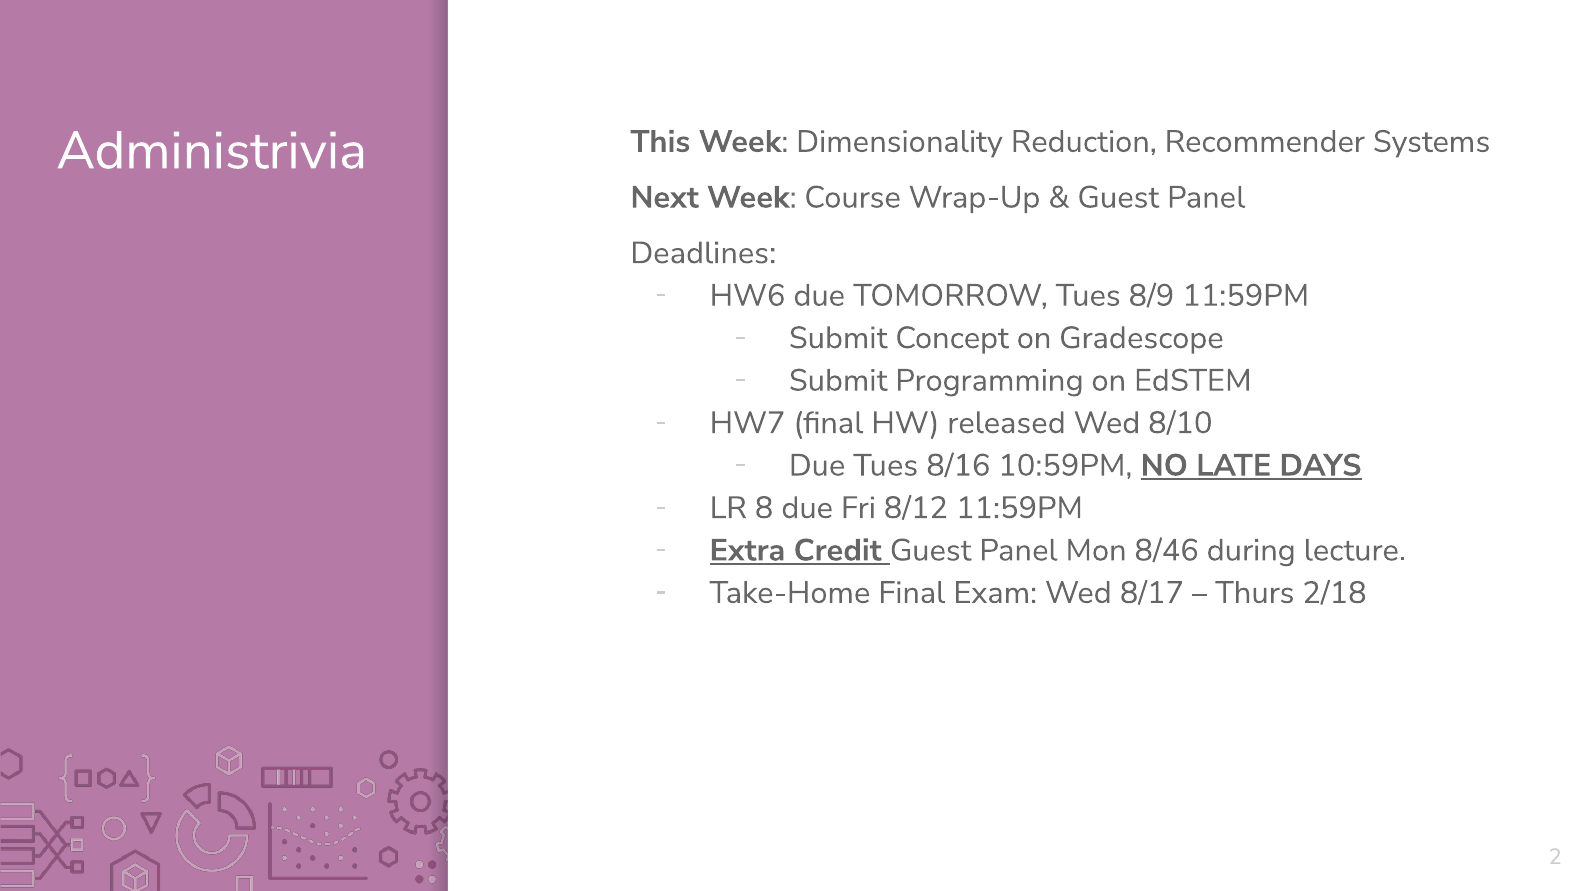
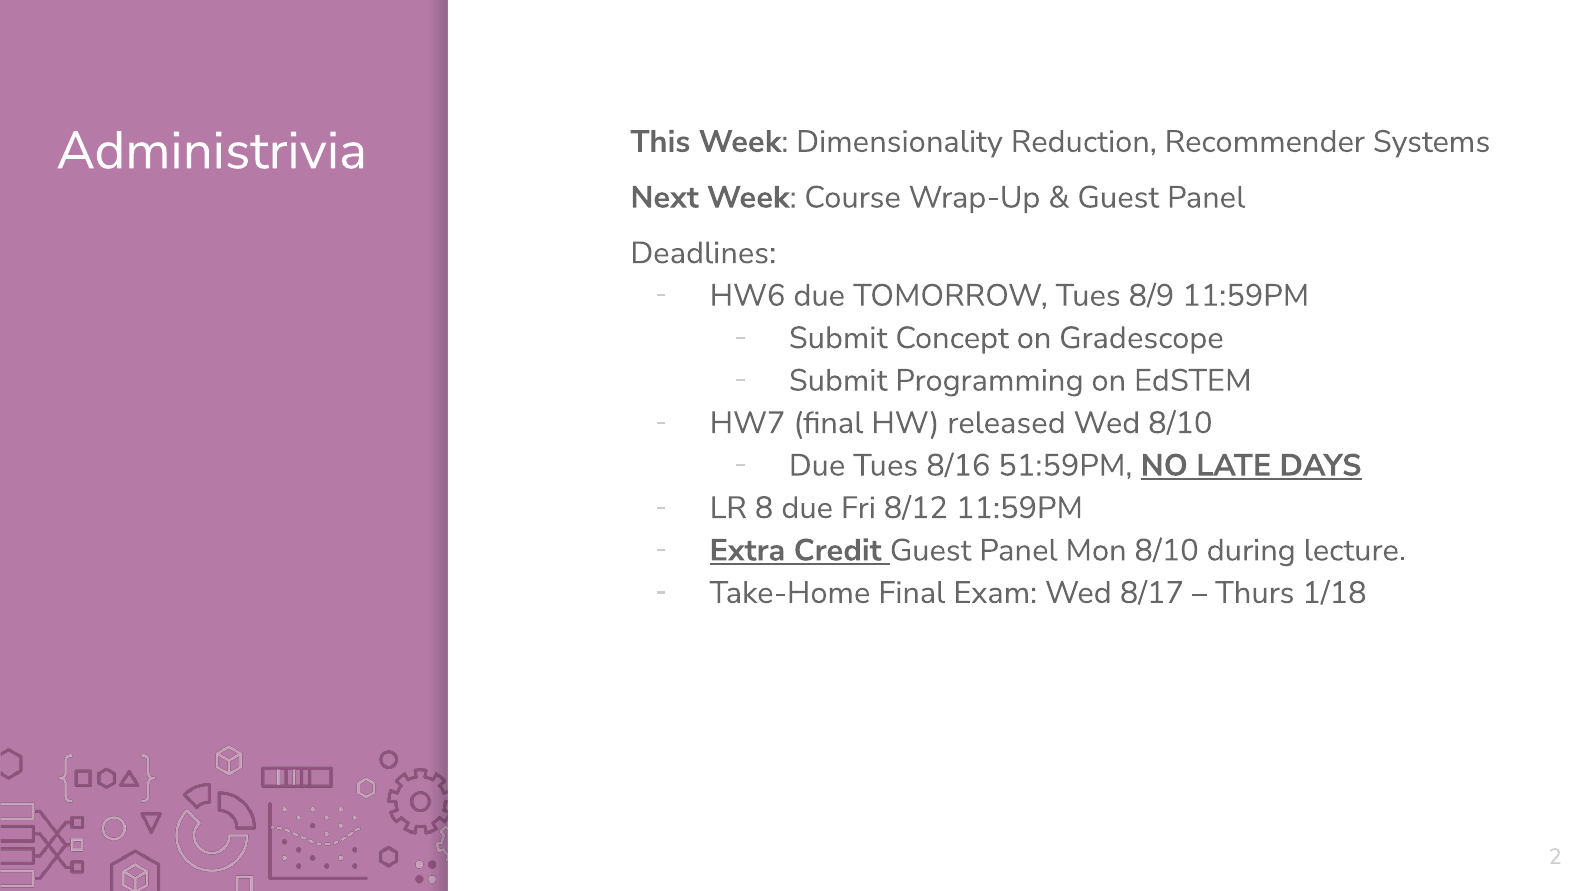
10:59PM: 10:59PM -> 51:59PM
Mon 8/46: 8/46 -> 8/10
2/18: 2/18 -> 1/18
